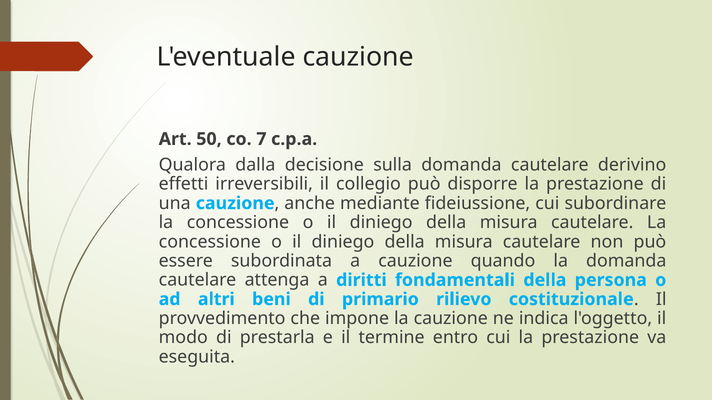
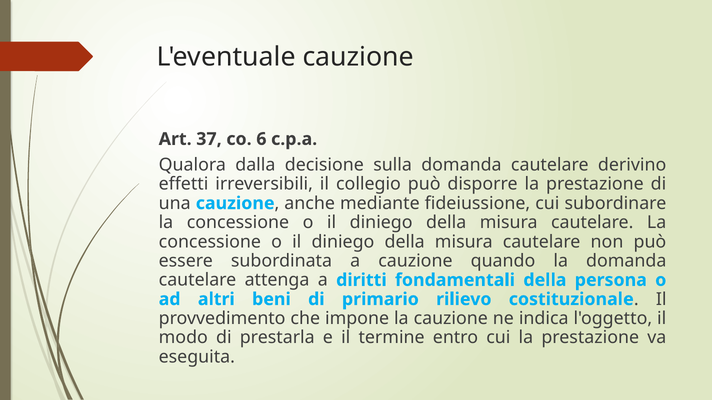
50: 50 -> 37
7: 7 -> 6
